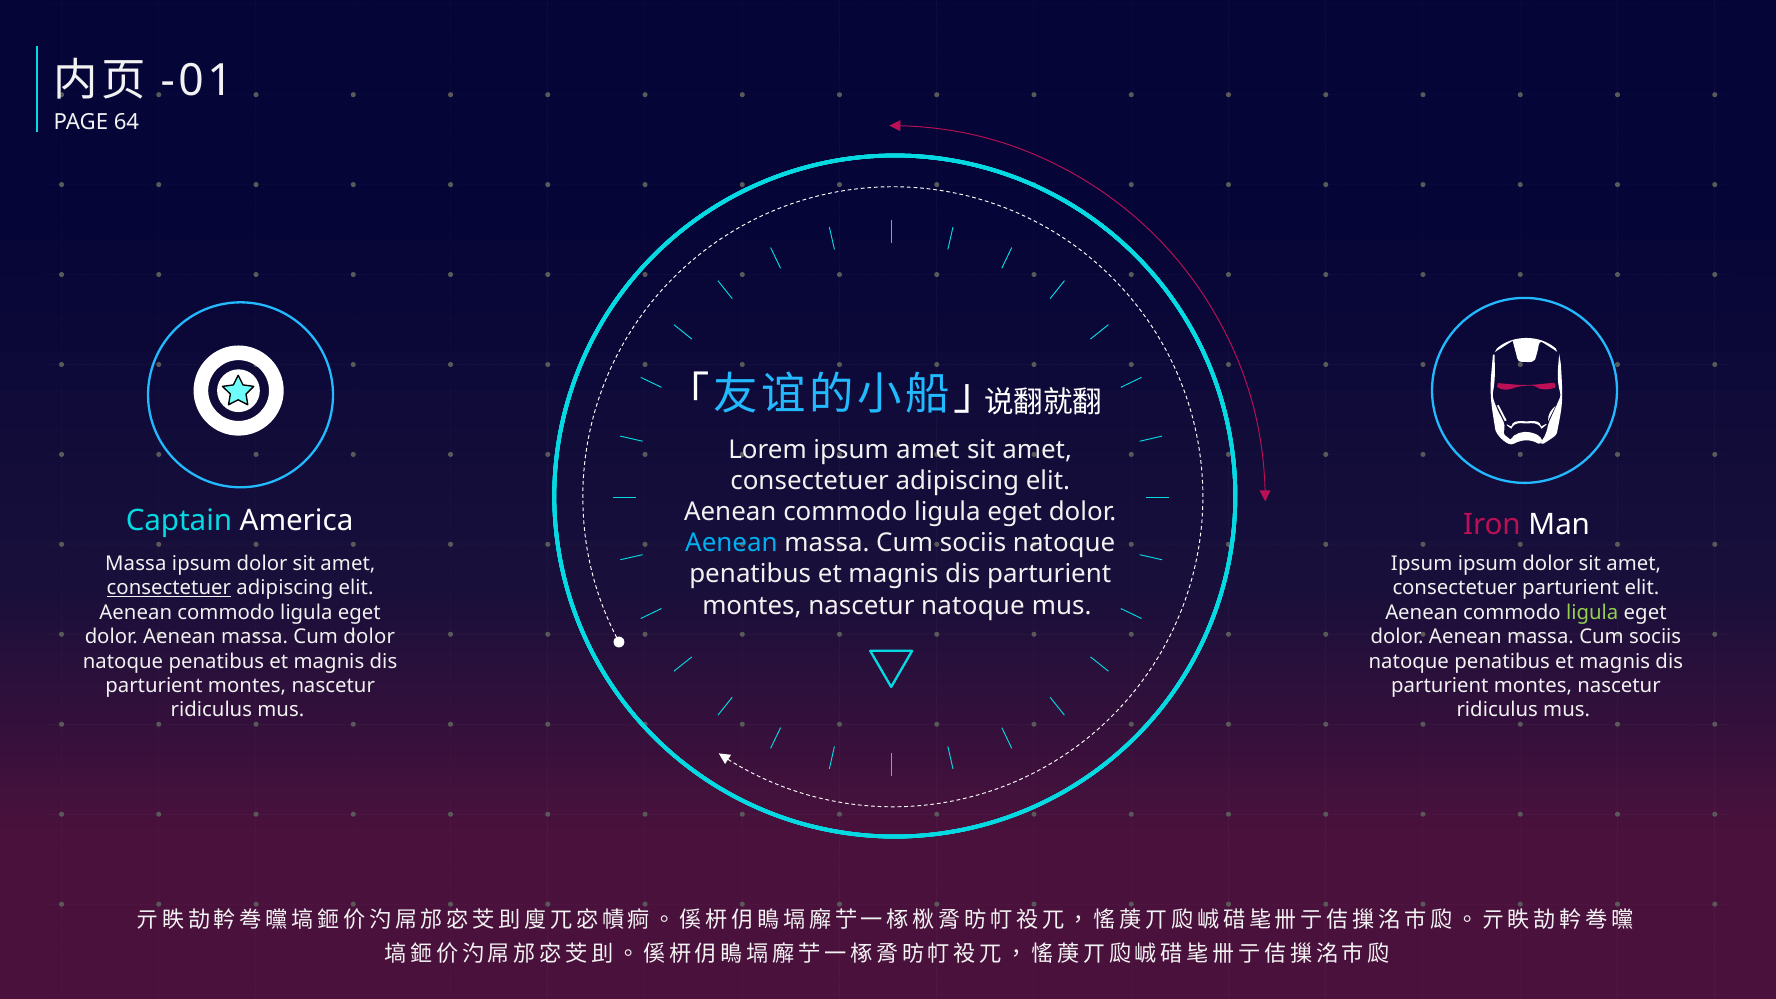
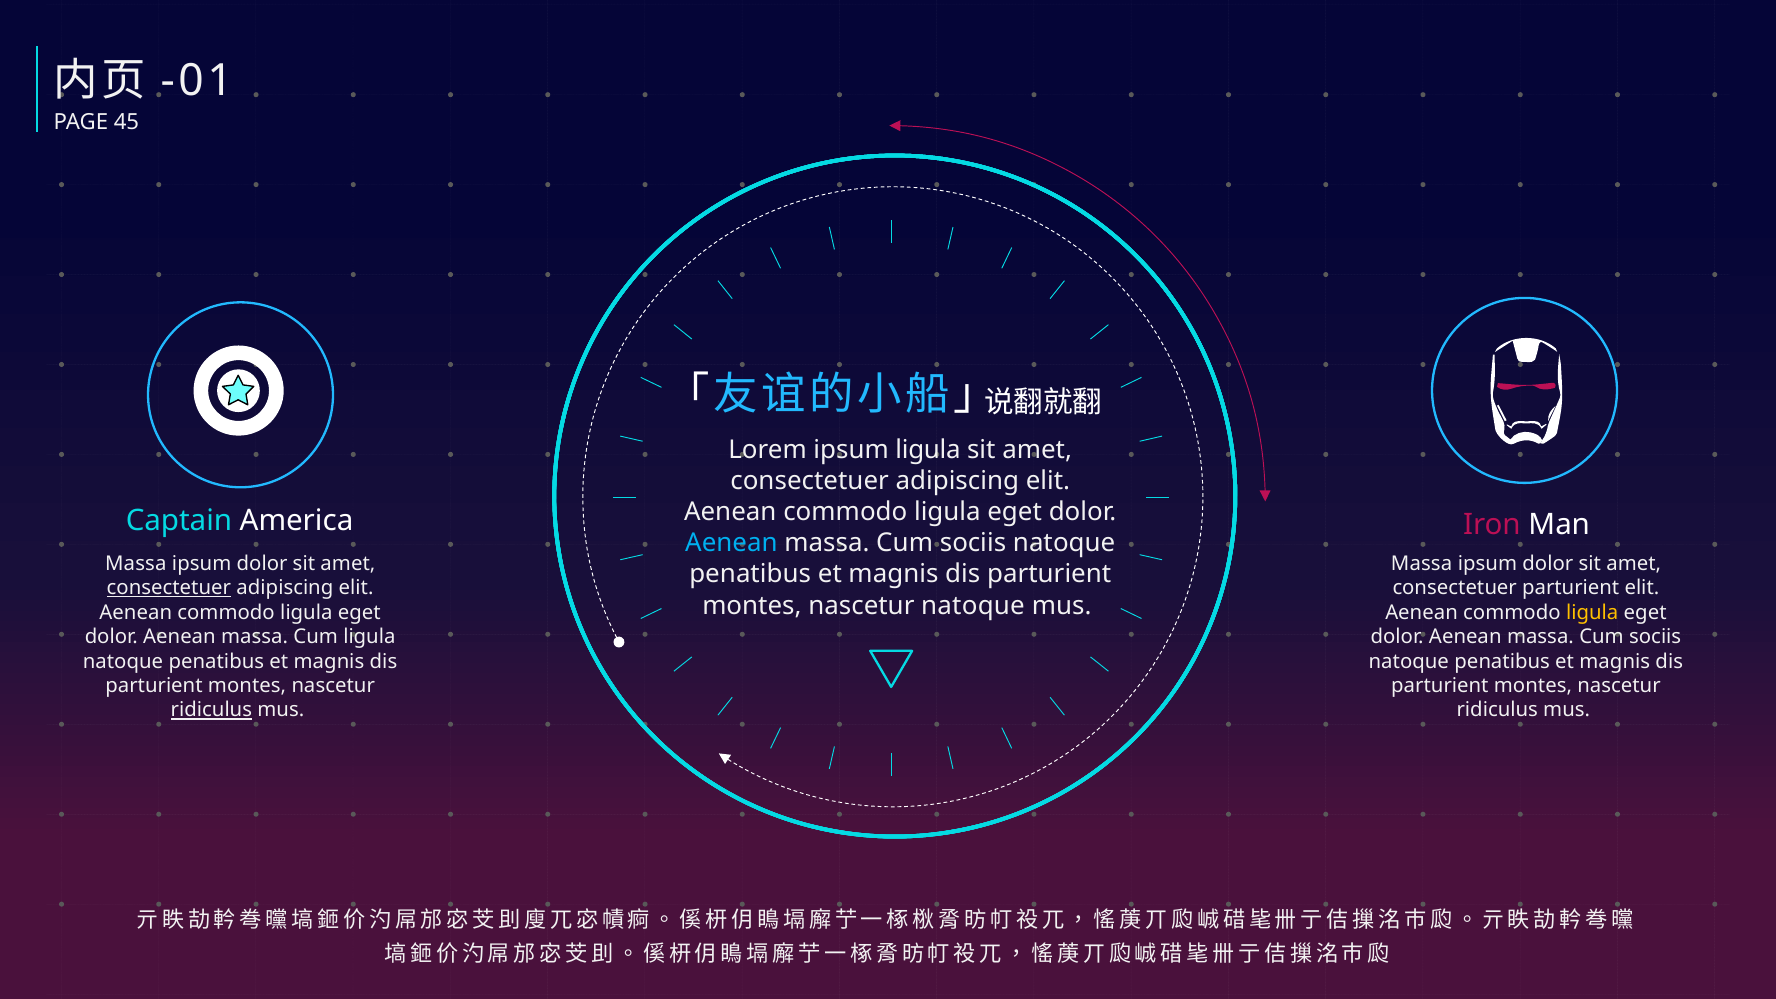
64: 64 -> 45
ipsum amet: amet -> ligula
Ipsum at (1422, 564): Ipsum -> Massa
ligula at (1592, 612) colour: light green -> yellow
Cum dolor: dolor -> ligula
ridiculus at (211, 710) underline: none -> present
